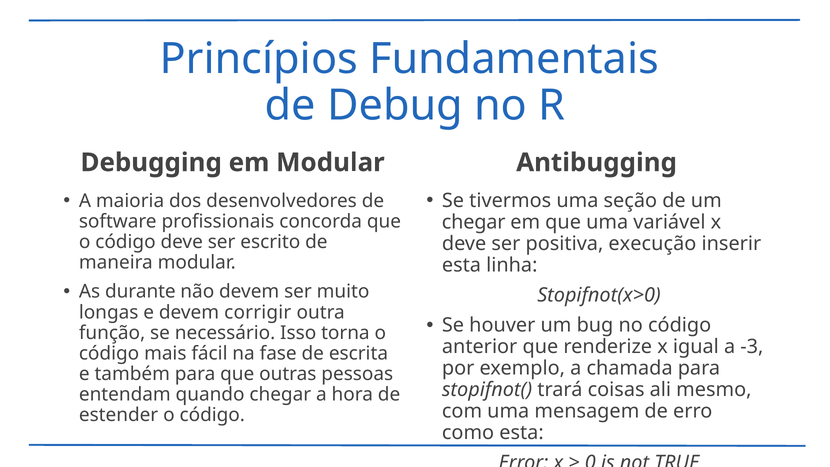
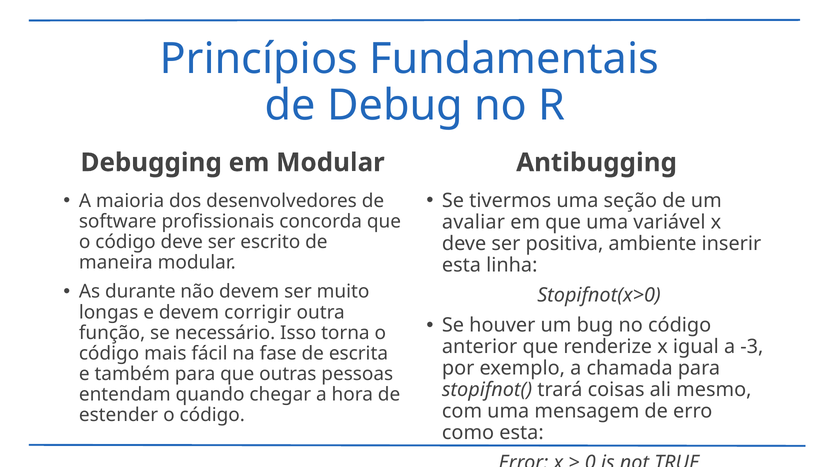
chegar at (474, 222): chegar -> avaliar
execução: execução -> ambiente
